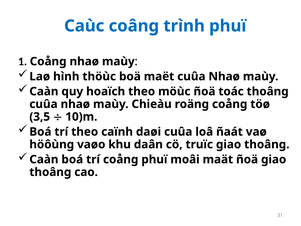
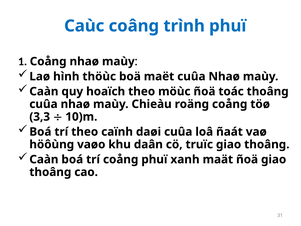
3,5: 3,5 -> 3,3
moâi: moâi -> xanh
